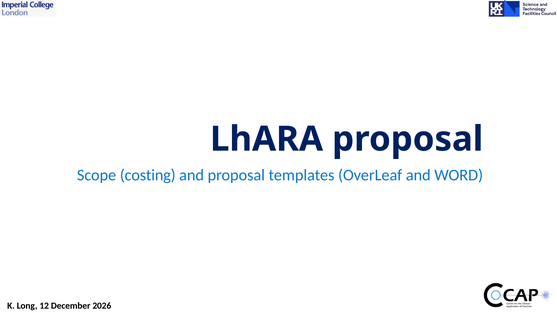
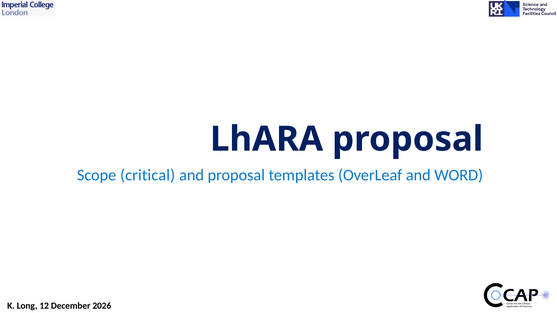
costing: costing -> critical
